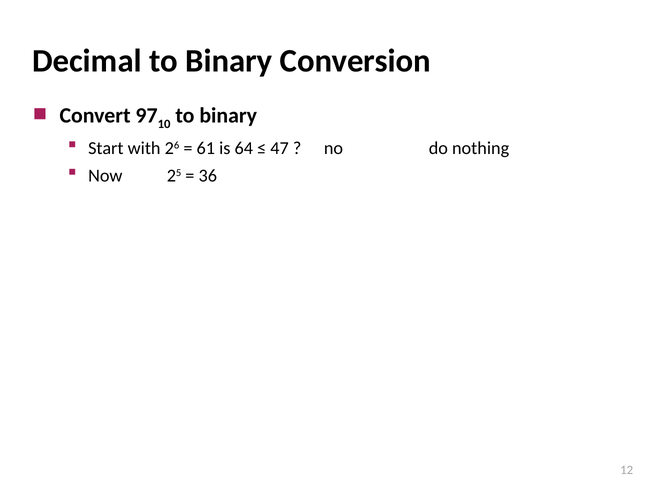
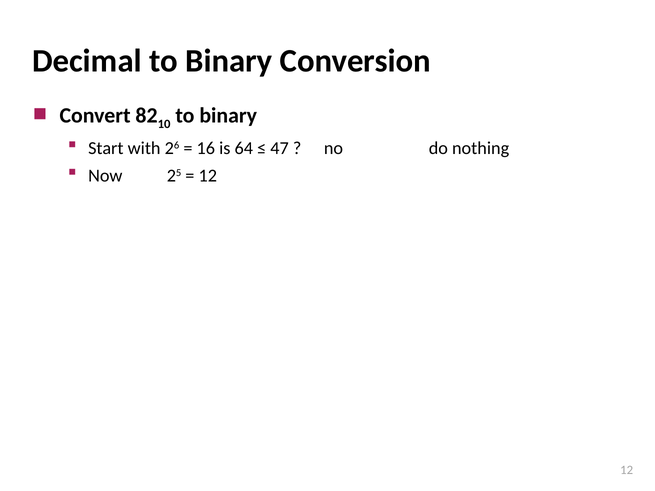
97: 97 -> 82
61: 61 -> 16
36 at (208, 176): 36 -> 12
